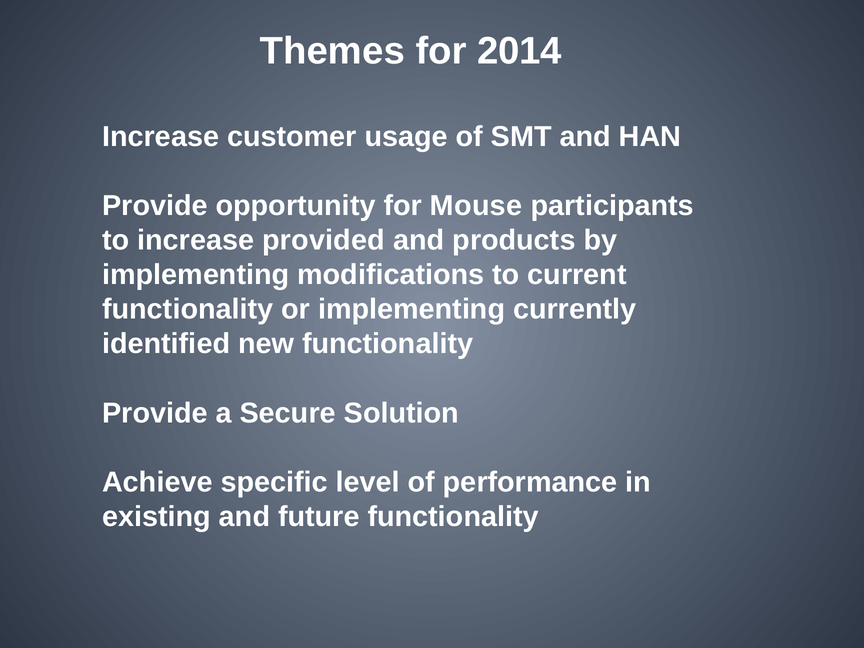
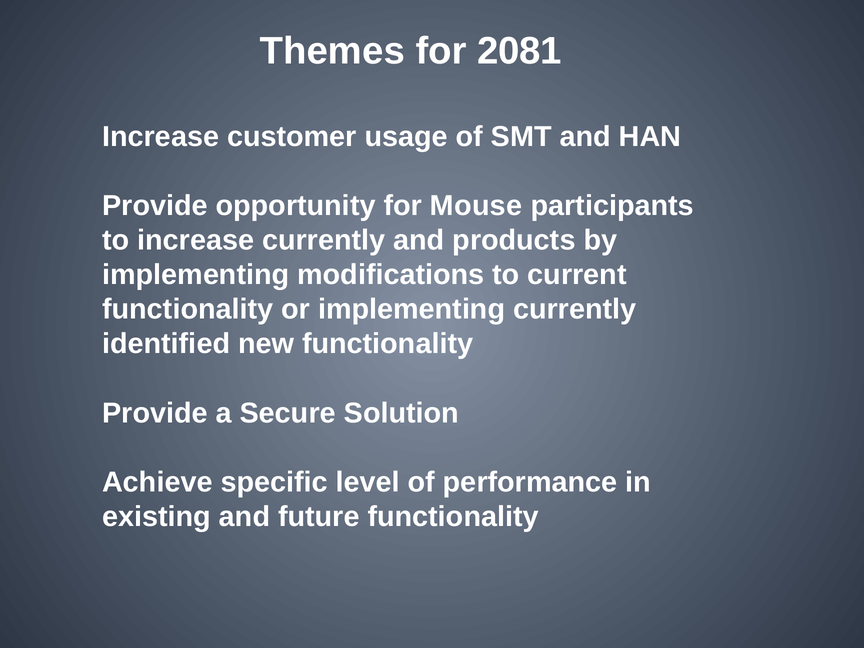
2014: 2014 -> 2081
increase provided: provided -> currently
